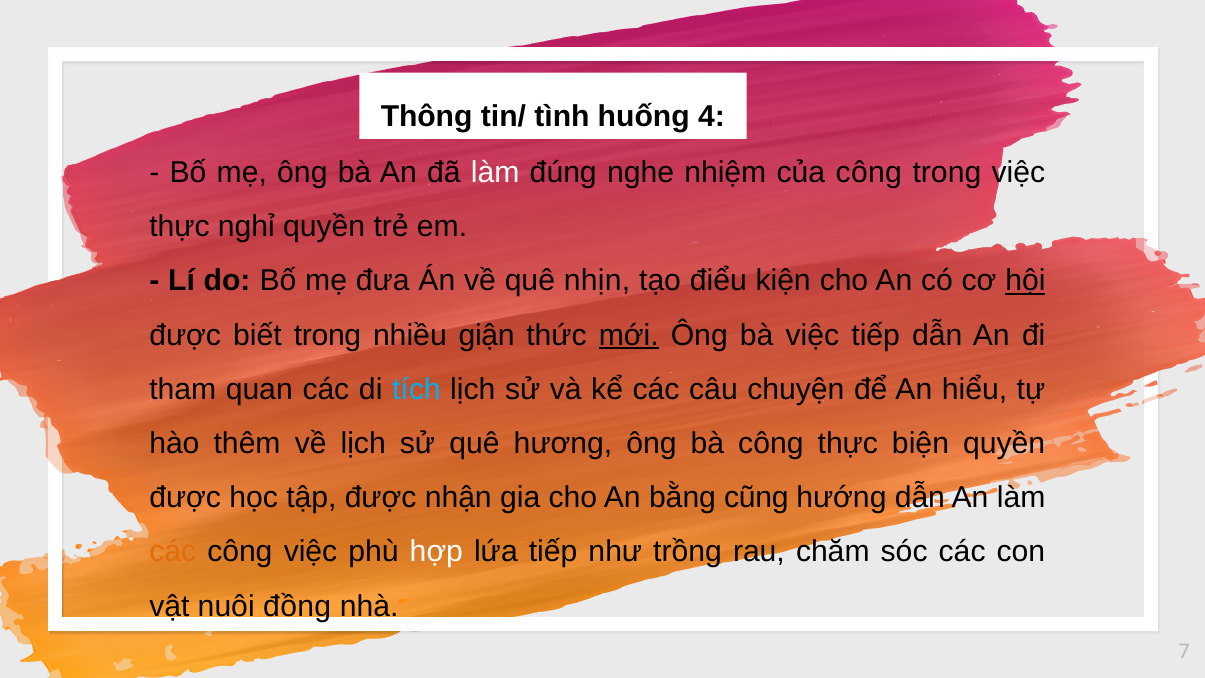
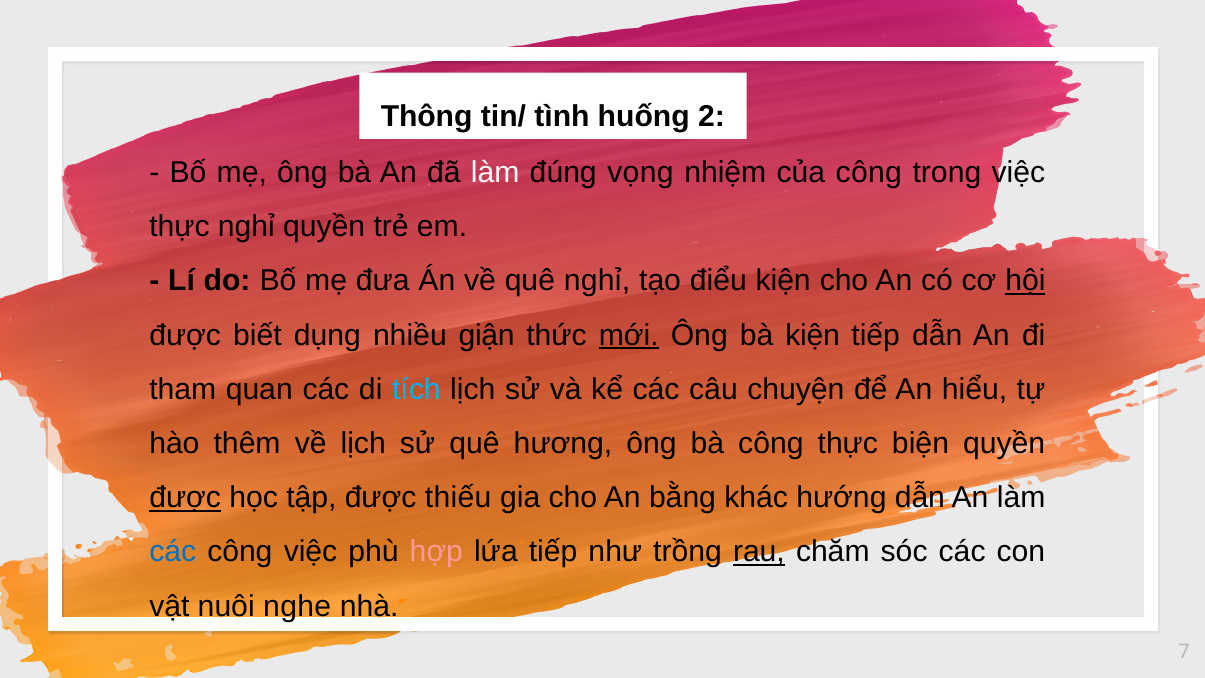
4: 4 -> 2
nghe: nghe -> vọng
quê nhịn: nhịn -> nghỉ
biết trong: trong -> dụng
bà việc: việc -> kiện
được at (185, 498) underline: none -> present
nhận: nhận -> thiếu
cũng: cũng -> khác
các at (173, 552) colour: orange -> blue
hợp colour: white -> pink
rau underline: none -> present
đồng: đồng -> nghe
